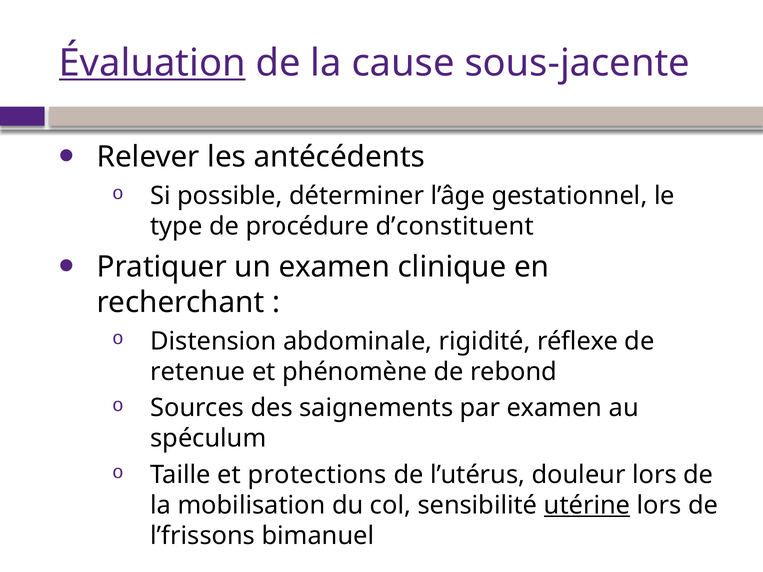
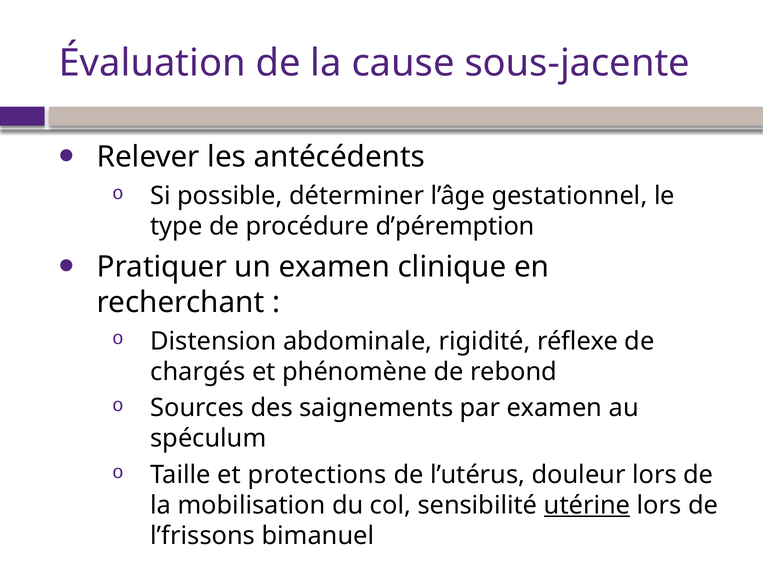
Évaluation underline: present -> none
d’constituent: d’constituent -> d’péremption
retenue: retenue -> chargés
